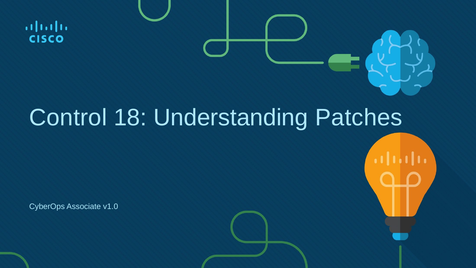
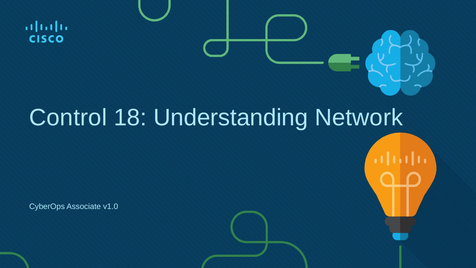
Patches: Patches -> Network
